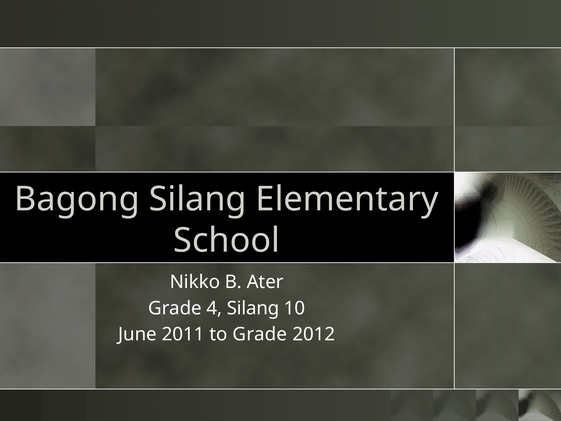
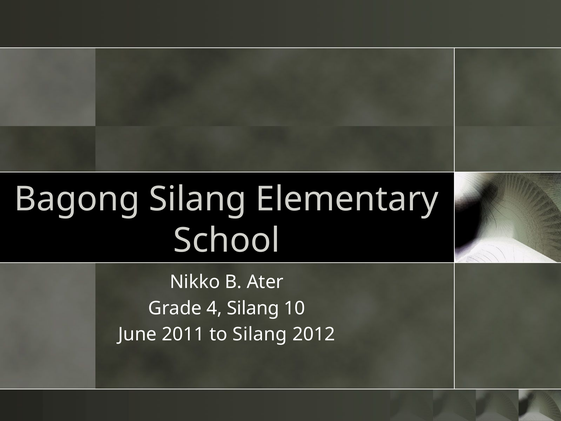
to Grade: Grade -> Silang
